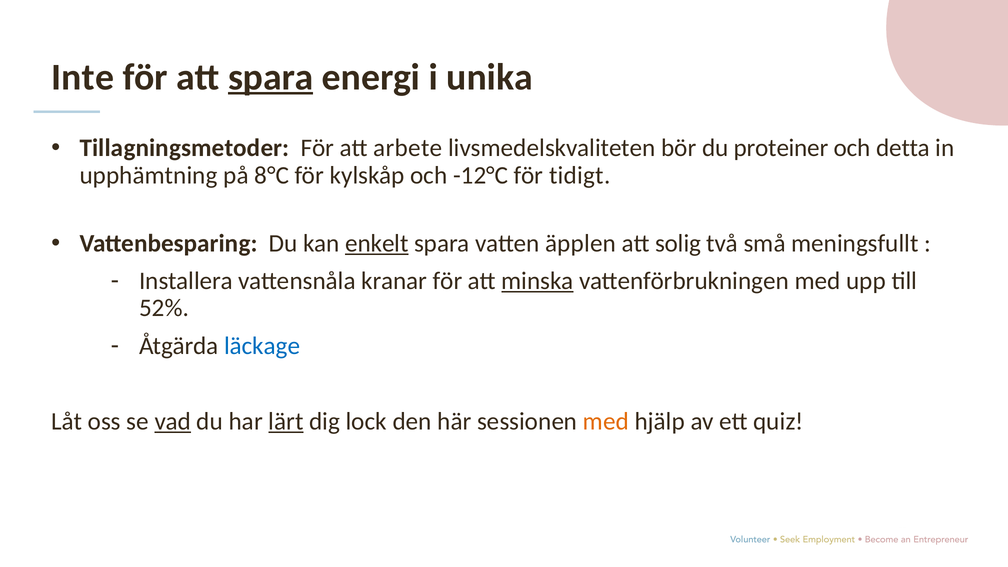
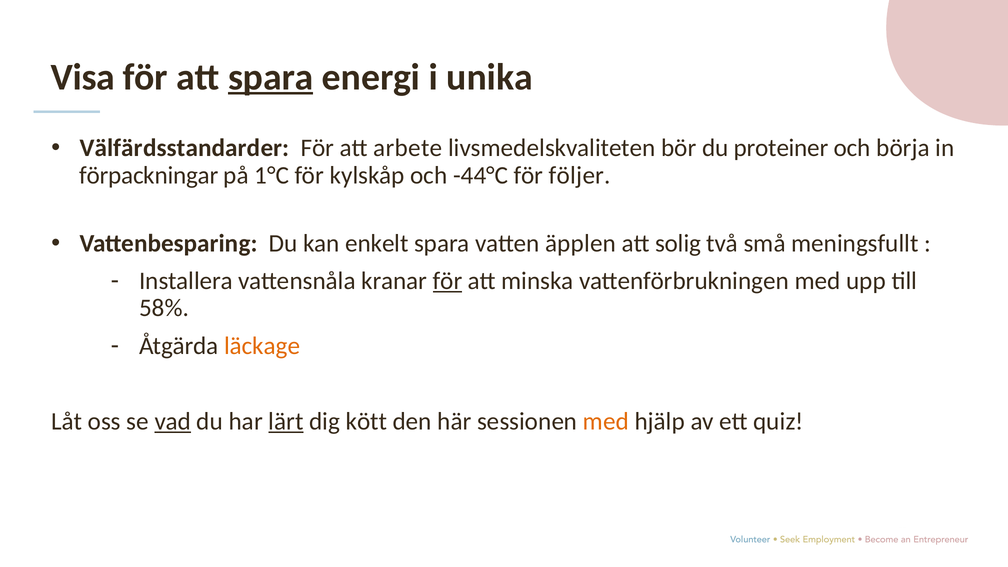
Inte: Inte -> Visa
Tillagningsmetoder: Tillagningsmetoder -> Välfärdsstandarder
detta: detta -> börja
upphämtning: upphämtning -> förpackningar
8°C: 8°C -> 1°C
-12°C: -12°C -> -44°C
tidigt: tidigt -> följer
enkelt underline: present -> none
för at (448, 281) underline: none -> present
minska underline: present -> none
52%: 52% -> 58%
läckage colour: blue -> orange
lock: lock -> kött
